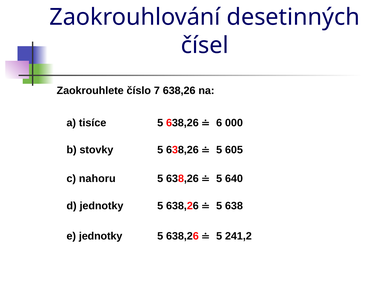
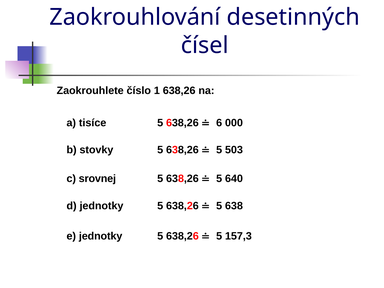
7: 7 -> 1
605: 605 -> 503
nahoru: nahoru -> srovnej
241,2: 241,2 -> 157,3
